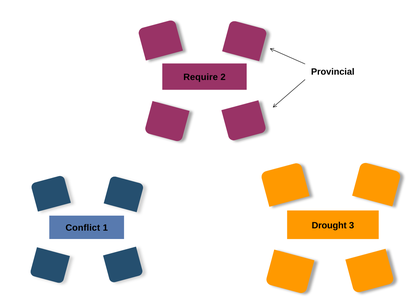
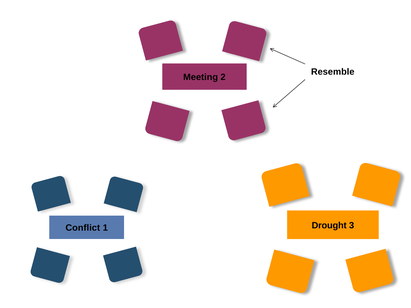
Provincial: Provincial -> Resemble
Require: Require -> Meeting
